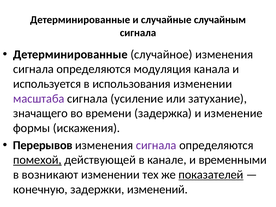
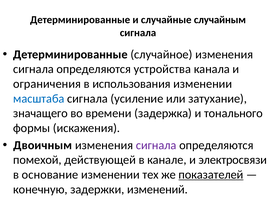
модуляция: модуляция -> устройства
используется: используется -> ограничения
масштаба colour: purple -> blue
изменение: изменение -> тонального
Перерывов: Перерывов -> Двоичным
помехой underline: present -> none
временными: временными -> электросвязи
возникают: возникают -> основание
